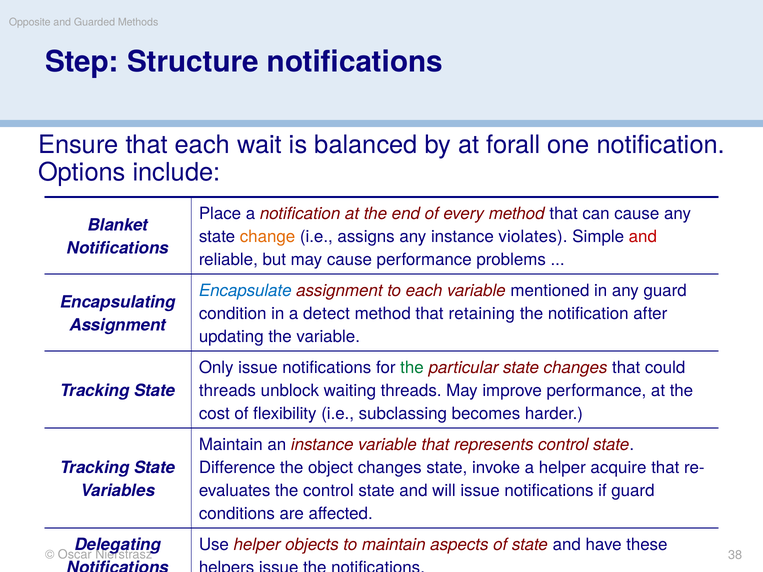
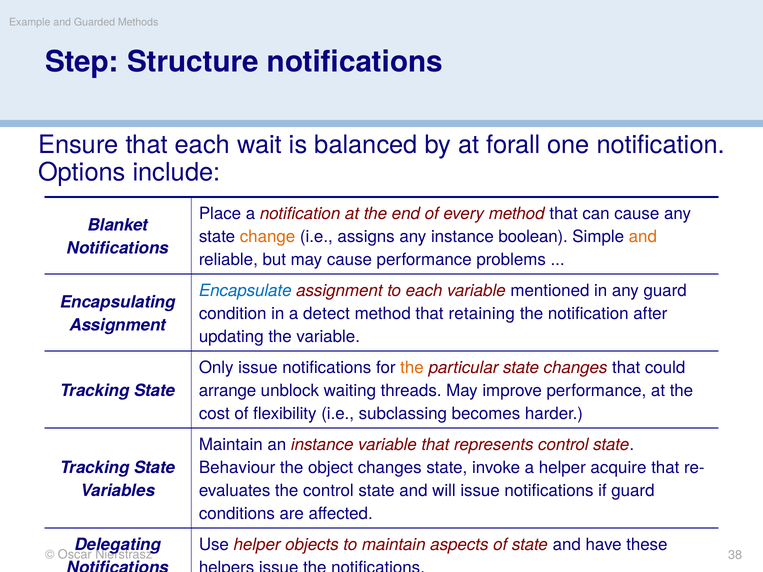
Opposite: Opposite -> Example
violates: violates -> boolean
and at (643, 237) colour: red -> orange
the at (412, 368) colour: green -> orange
threads at (227, 391): threads -> arrange
Difference: Difference -> Behaviour
